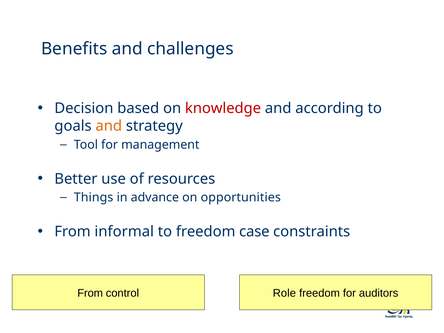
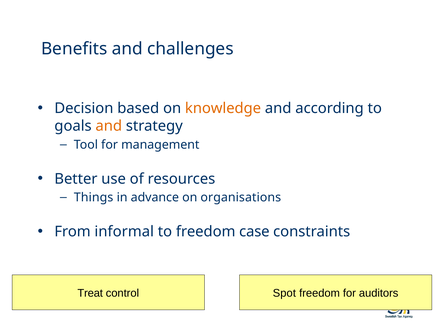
knowledge colour: red -> orange
opportunities: opportunities -> organisations
From at (90, 293): From -> Treat
Role: Role -> Spot
